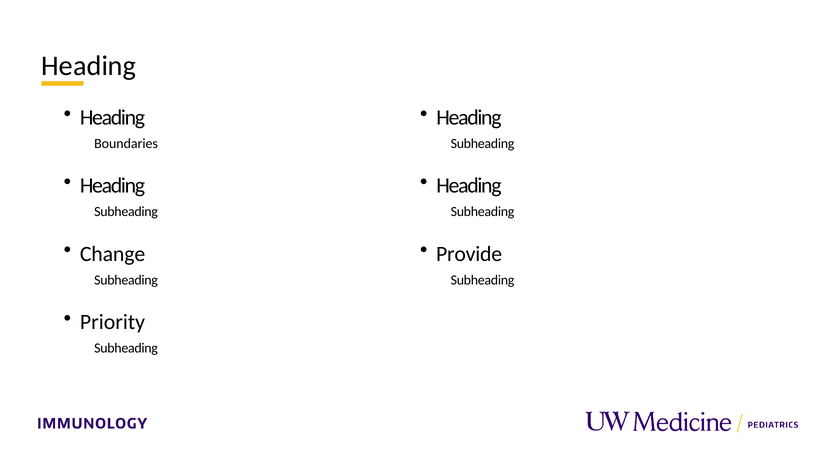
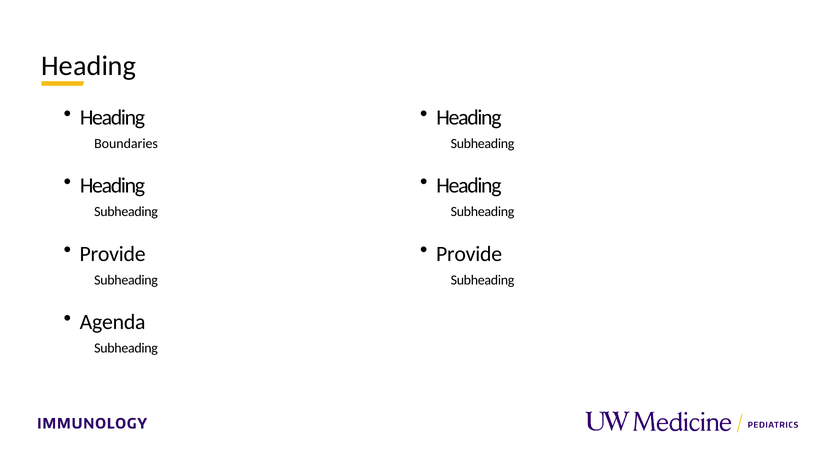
Change at (113, 253): Change -> Provide
Priority: Priority -> Agenda
